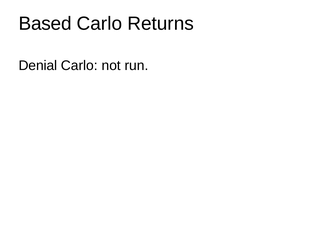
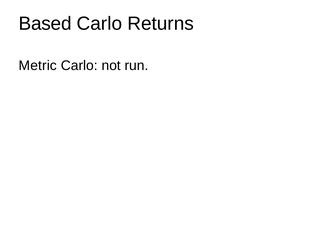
Denial: Denial -> Metric
